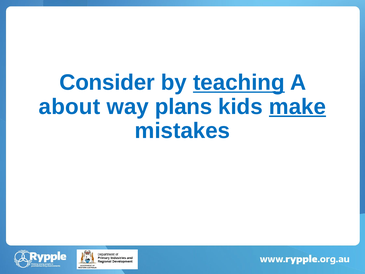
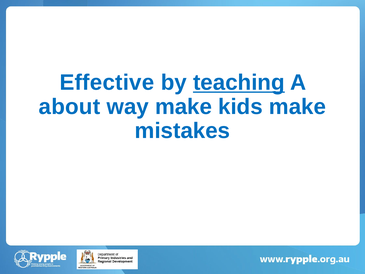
Consider: Consider -> Effective
way plans: plans -> make
make at (297, 107) underline: present -> none
